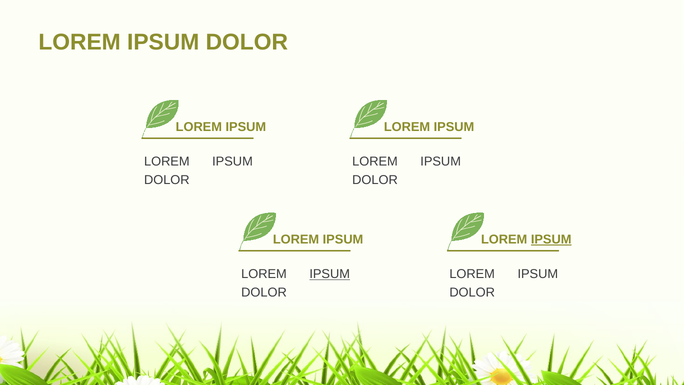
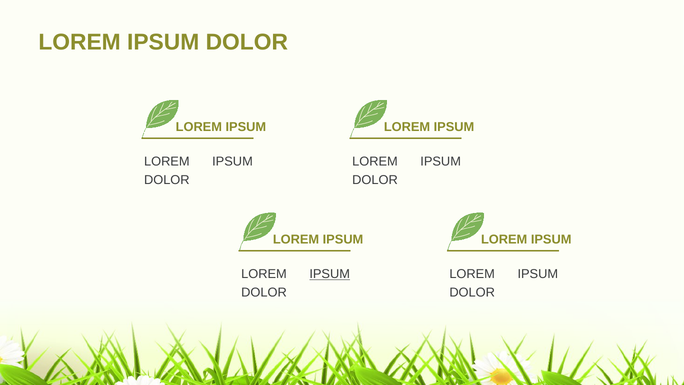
IPSUM at (551, 239) underline: present -> none
